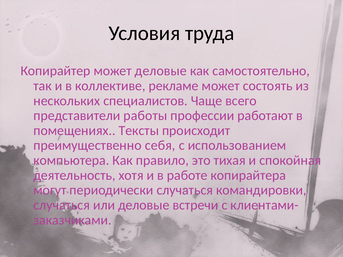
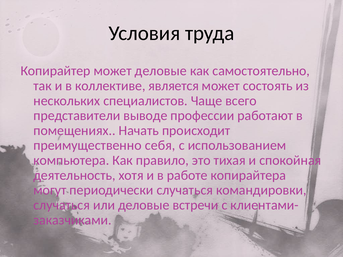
рекламе: рекламе -> является
работы: работы -> выводе
Тексты: Тексты -> Начать
